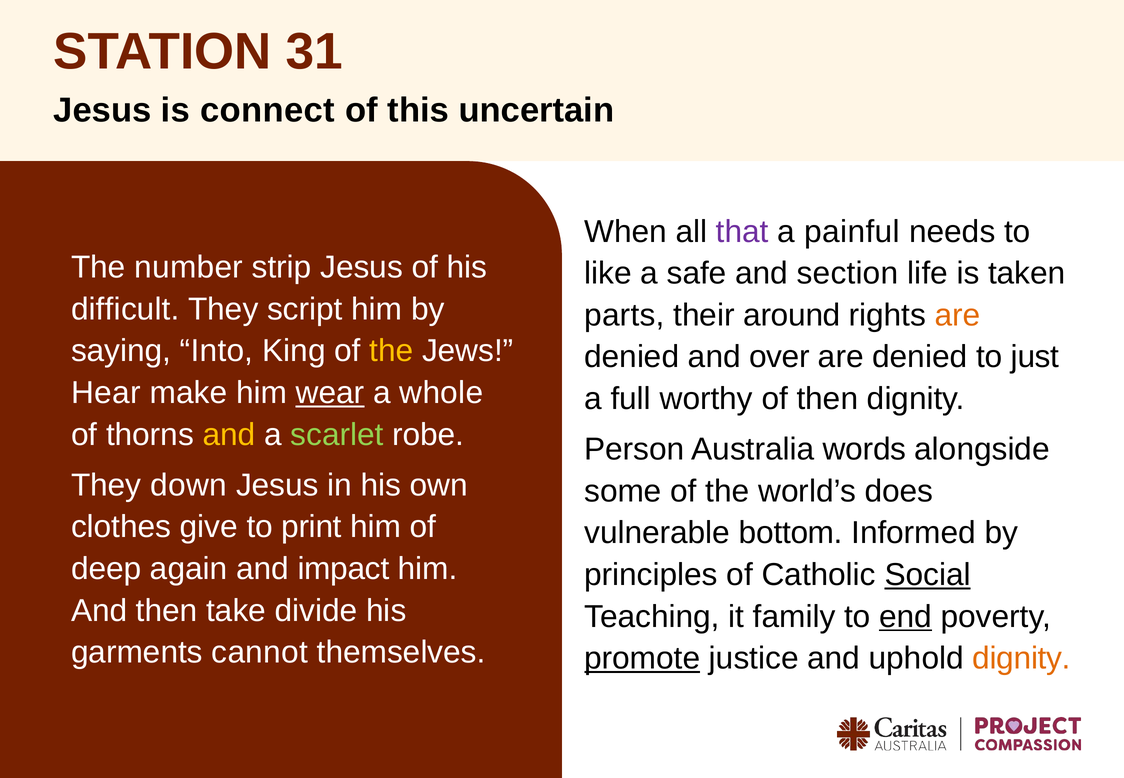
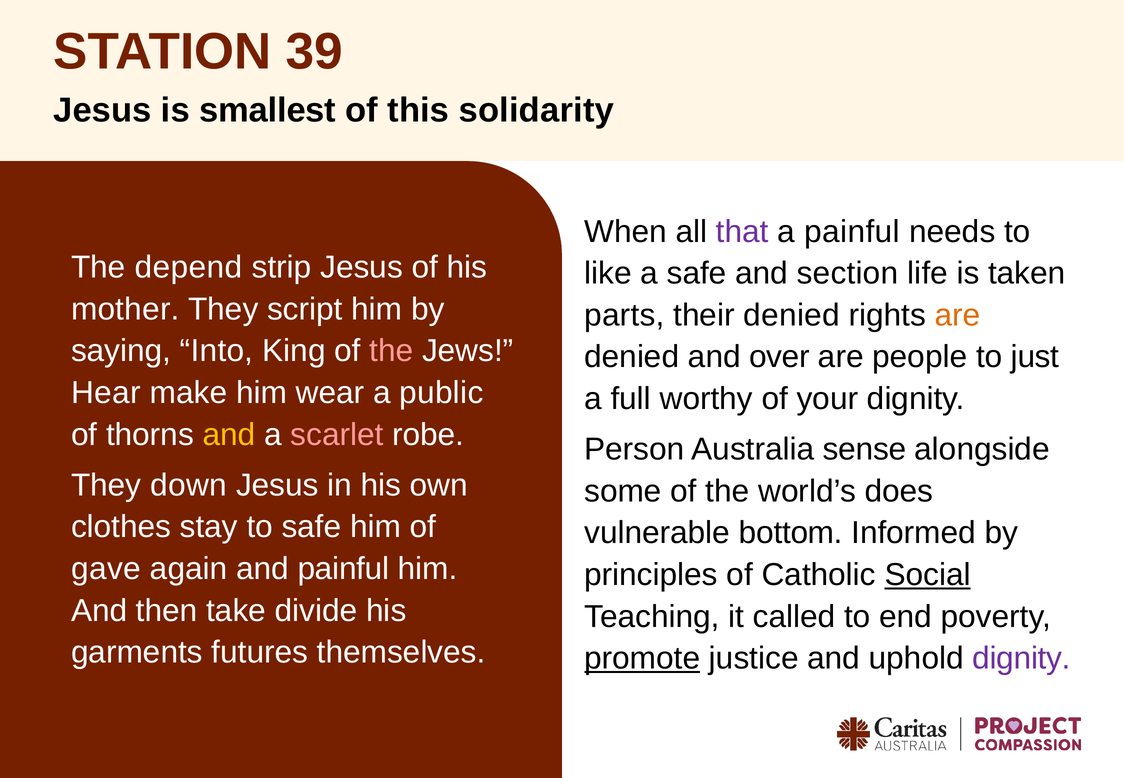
31: 31 -> 39
connect: connect -> smallest
uncertain: uncertain -> solidarity
number: number -> depend
difficult: difficult -> mother
their around: around -> denied
the at (391, 351) colour: yellow -> pink
denied at (920, 357): denied -> people
wear underline: present -> none
whole: whole -> public
of then: then -> your
scarlet colour: light green -> pink
words: words -> sense
give: give -> stay
to print: print -> safe
deep: deep -> gave
and impact: impact -> painful
family: family -> called
end underline: present -> none
cannot: cannot -> futures
dignity at (1022, 659) colour: orange -> purple
